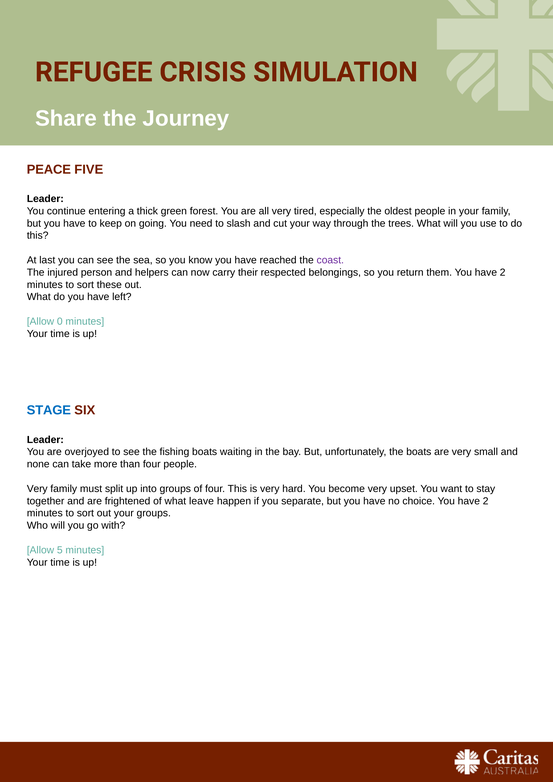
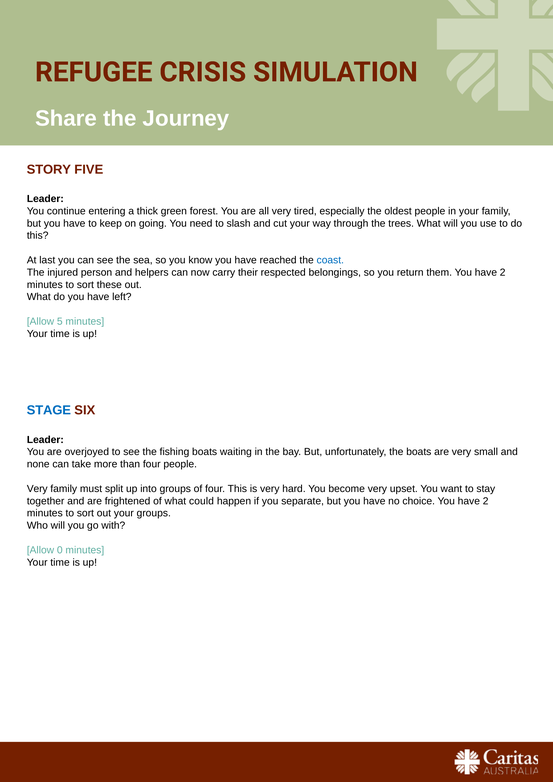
PEACE: PEACE -> STORY
coast colour: purple -> blue
0: 0 -> 5
leave: leave -> could
5: 5 -> 0
